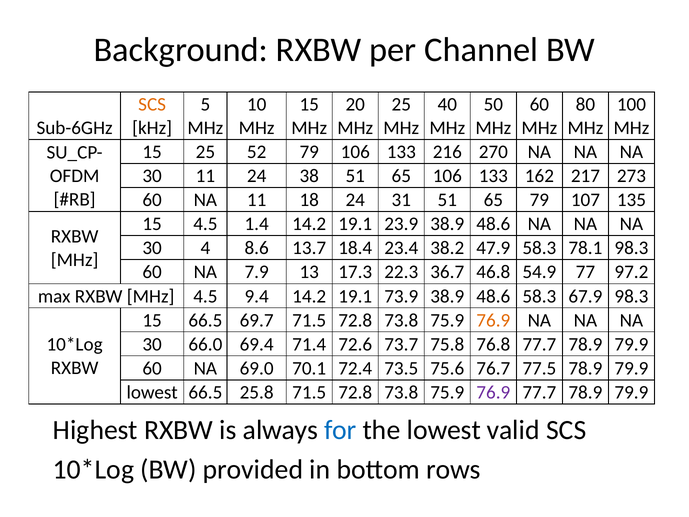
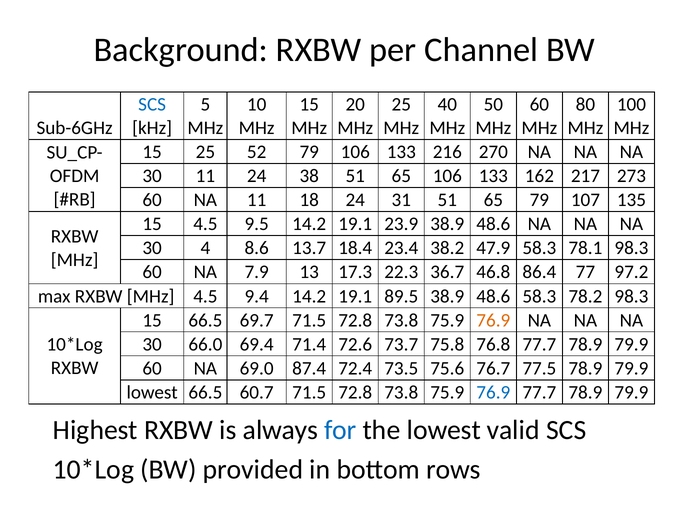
SCS at (152, 104) colour: orange -> blue
1.4: 1.4 -> 9.5
54.9: 54.9 -> 86.4
73.9: 73.9 -> 89.5
67.9: 67.9 -> 78.2
70.1: 70.1 -> 87.4
25.8: 25.8 -> 60.7
76.9 at (493, 392) colour: purple -> blue
